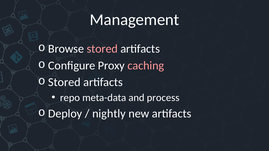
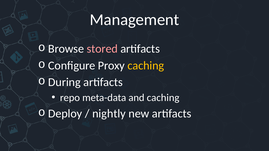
caching at (146, 66) colour: pink -> yellow
Stored at (64, 82): Stored -> During
and process: process -> caching
